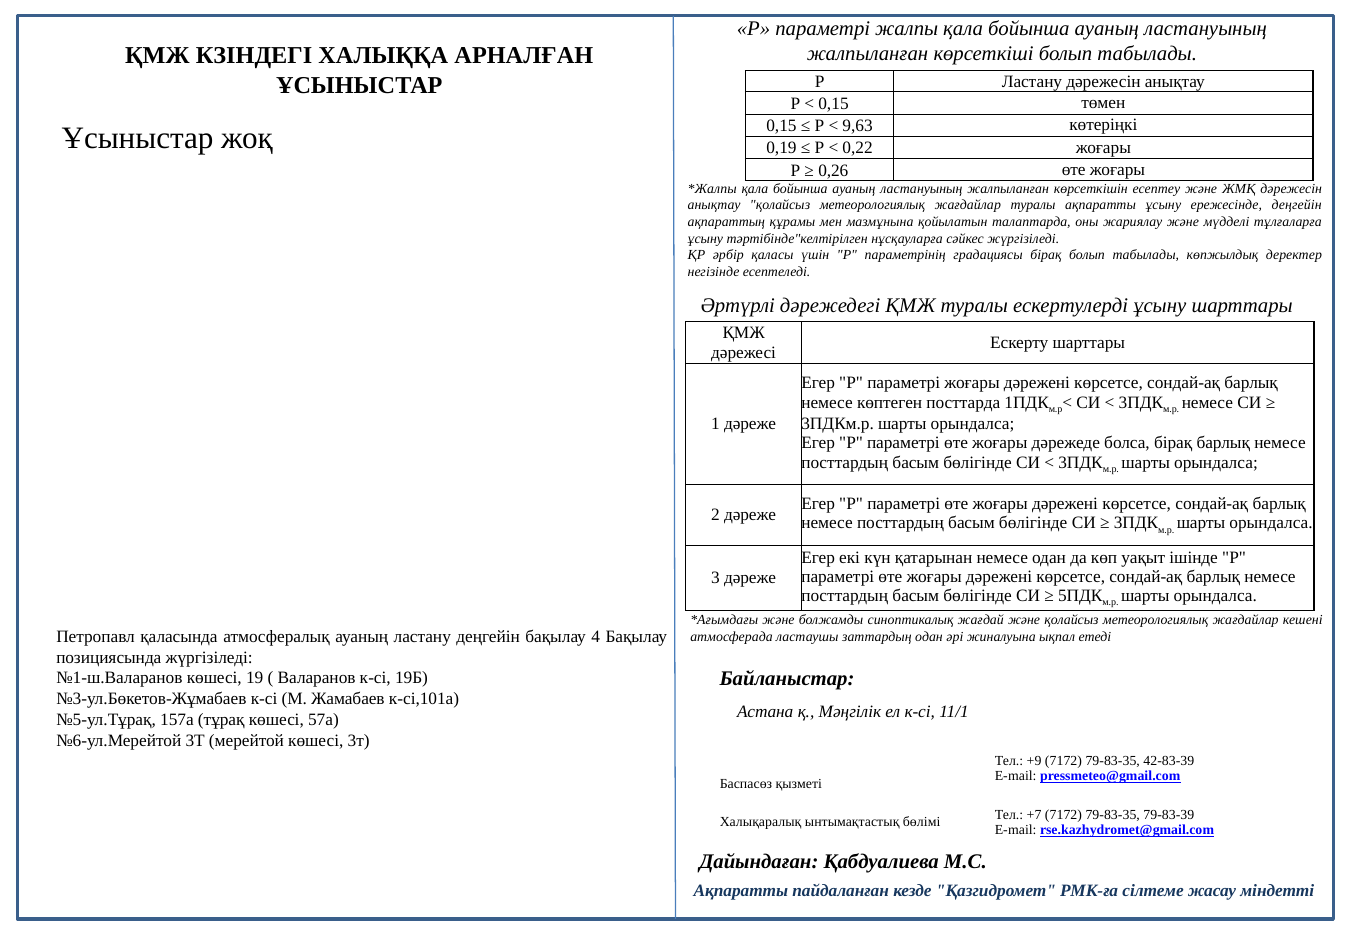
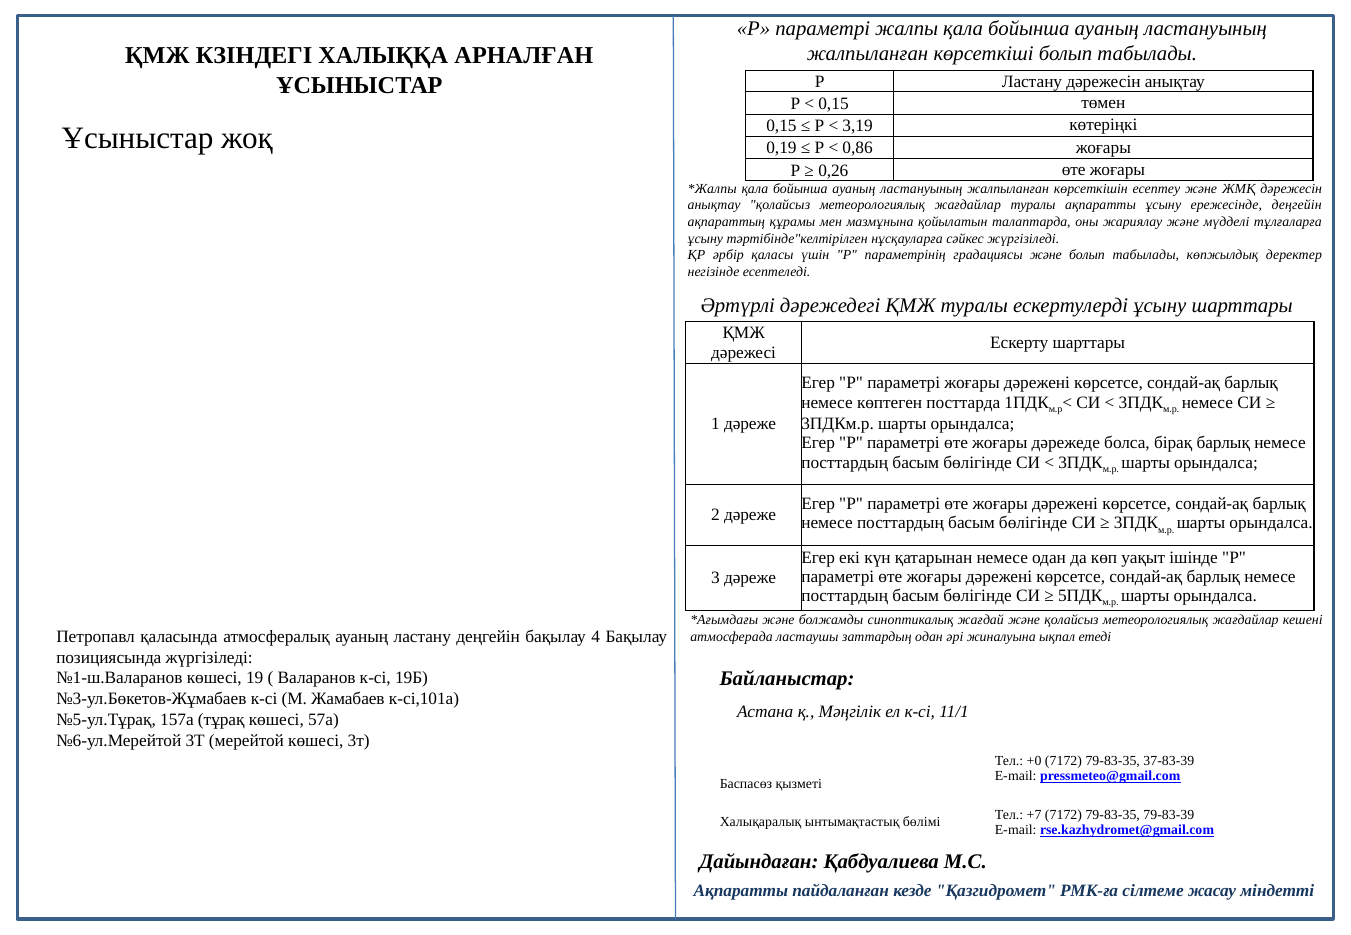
9,63: 9,63 -> 3,19
0,22: 0,22 -> 0,86
градациясы бірақ: бірақ -> және
+9: +9 -> +0
42-83-39: 42-83-39 -> 37-83-39
